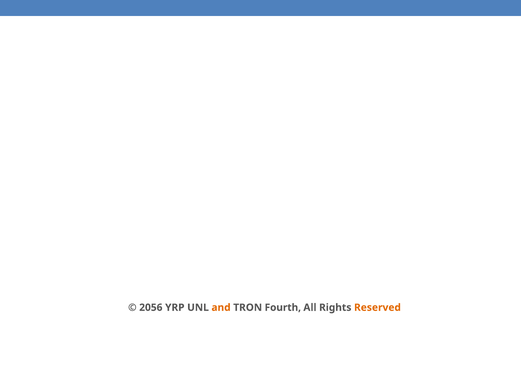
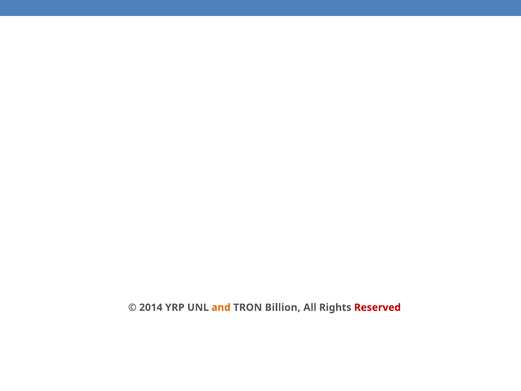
2056: 2056 -> 2014
Fourth: Fourth -> Billion
Reserved colour: orange -> red
